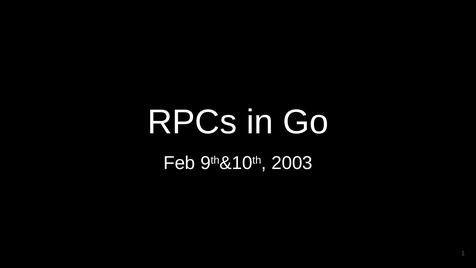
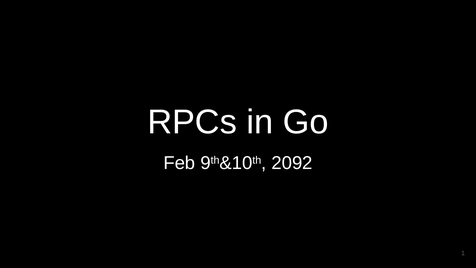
2003: 2003 -> 2092
